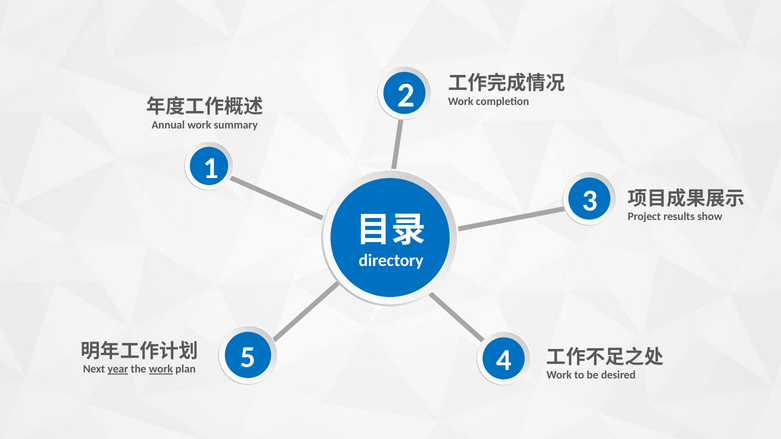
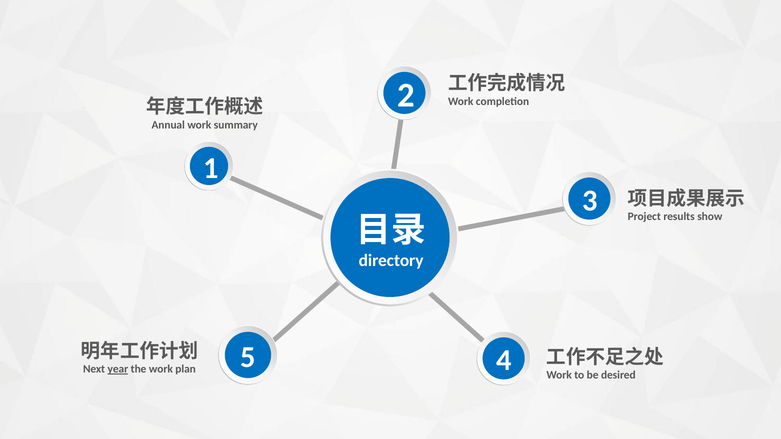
work at (161, 369) underline: present -> none
